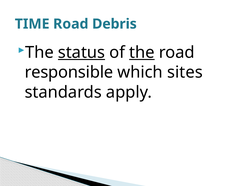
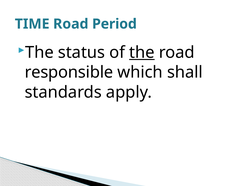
Debris: Debris -> Period
status underline: present -> none
sites: sites -> shall
